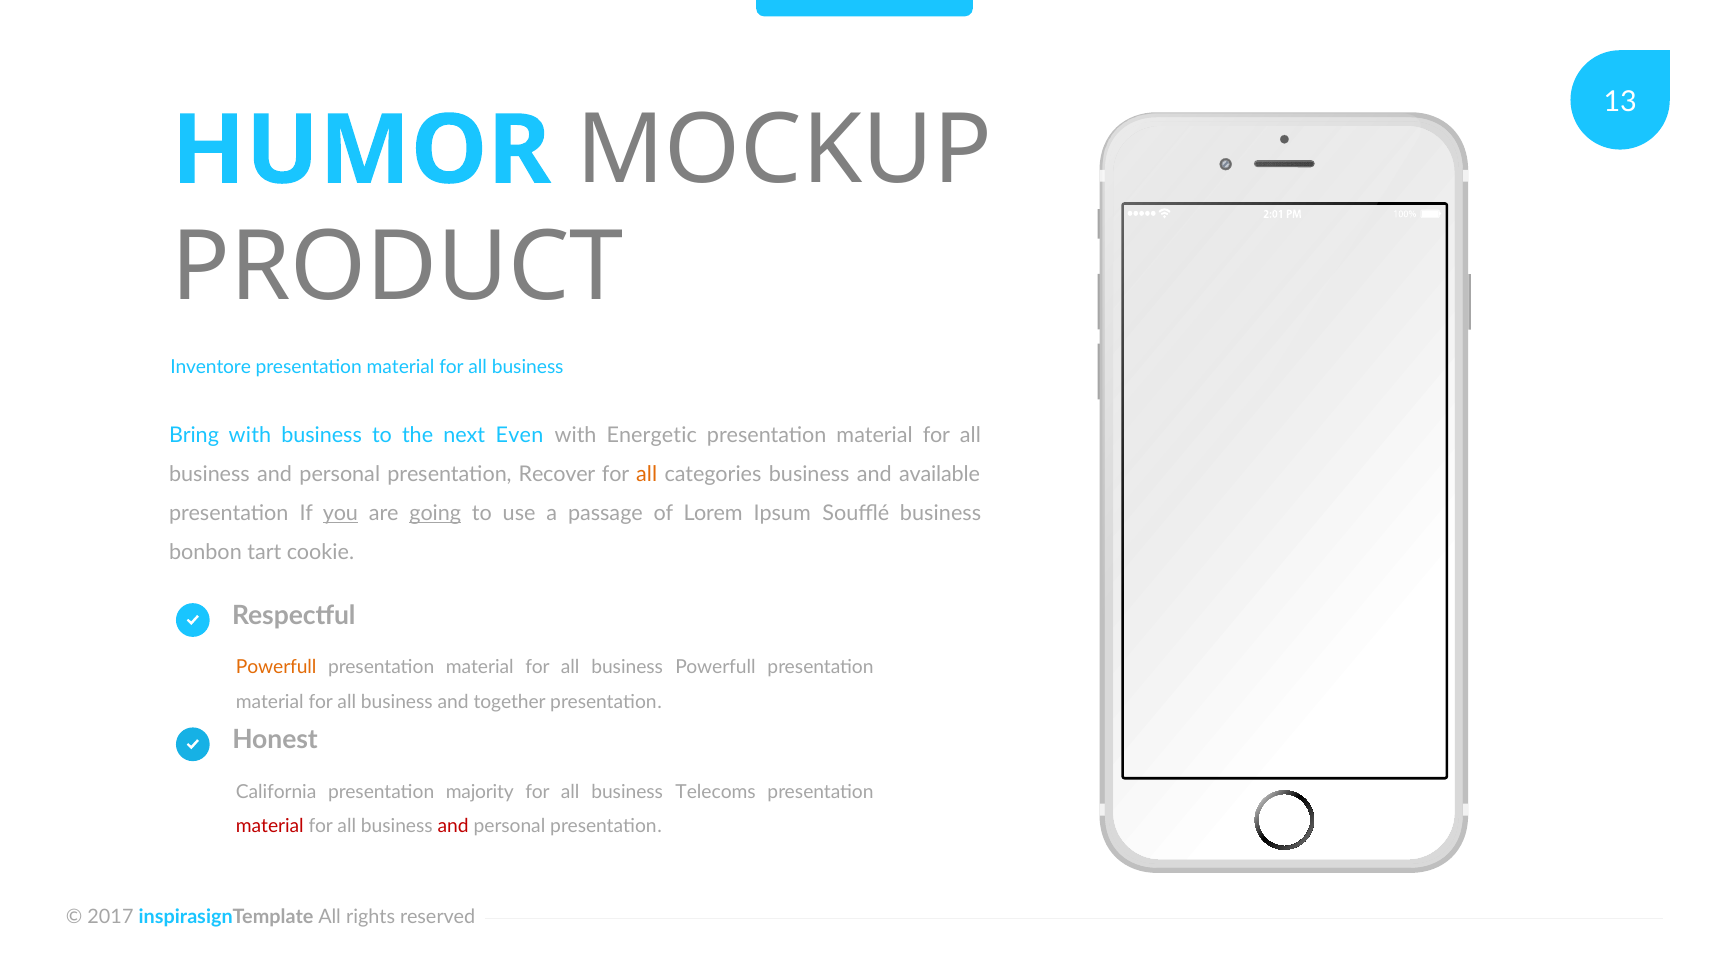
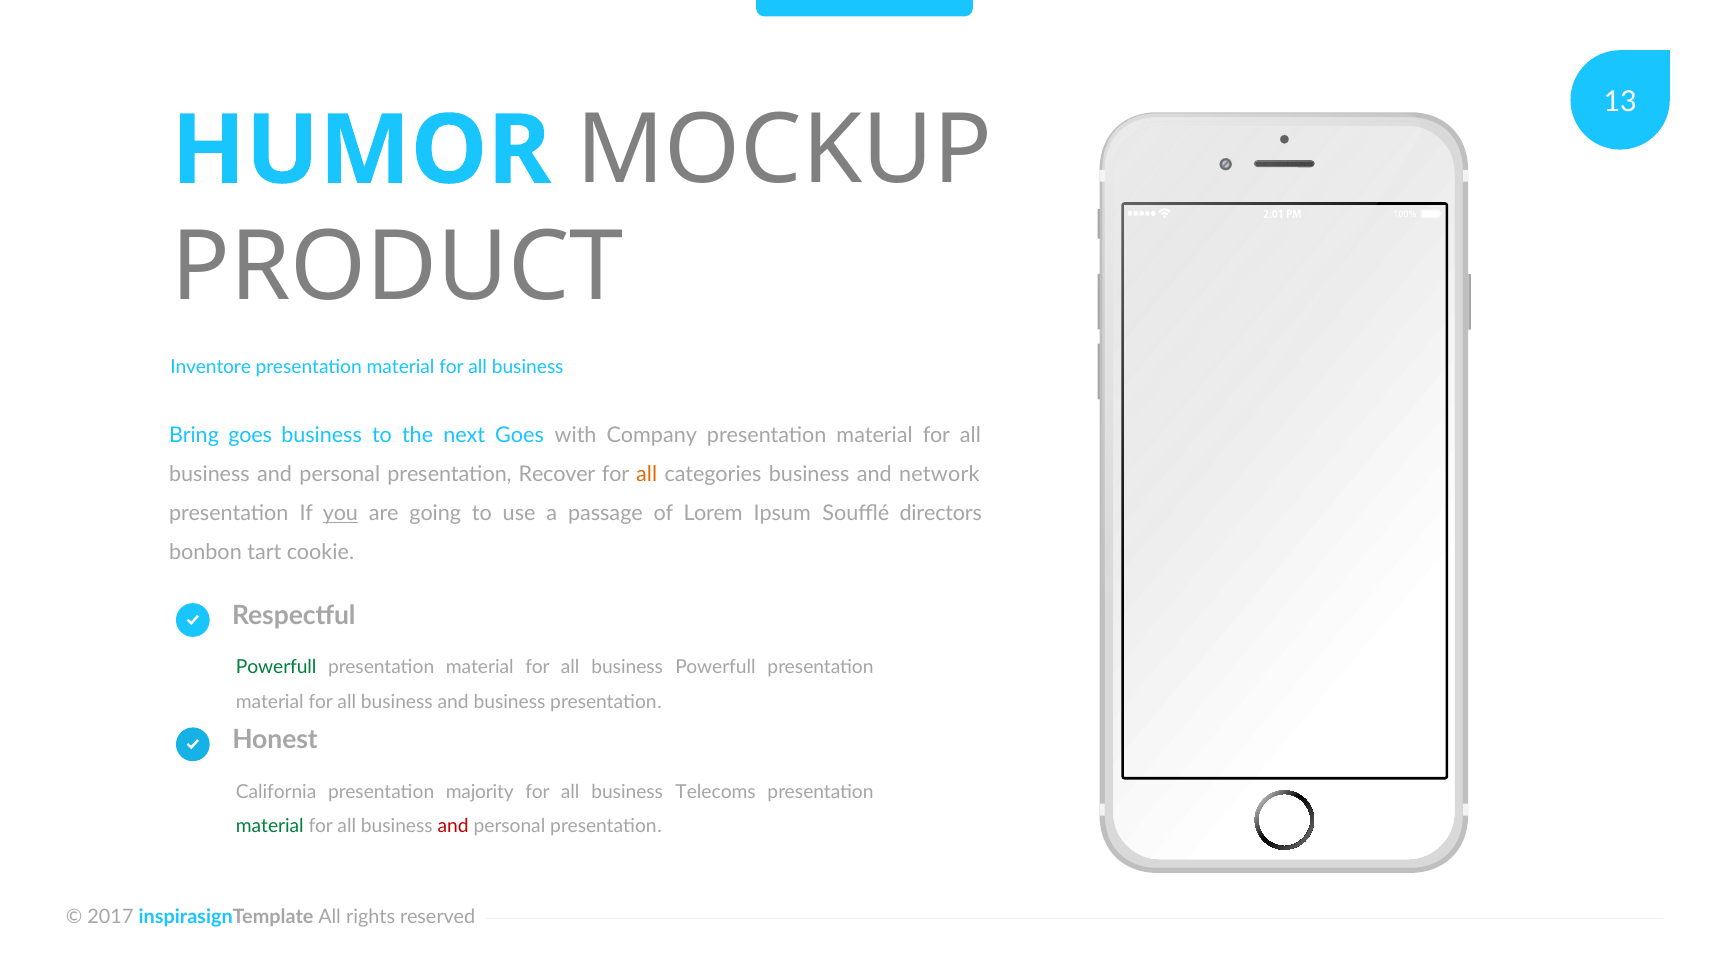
Bring with: with -> goes
next Even: Even -> Goes
Energetic: Energetic -> Company
available: available -> network
going underline: present -> none
Soufflé business: business -> directors
Powerfull at (276, 667) colour: orange -> green
and together: together -> business
material at (270, 826) colour: red -> green
